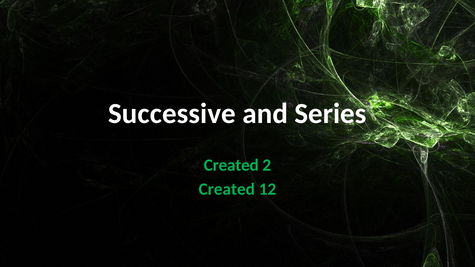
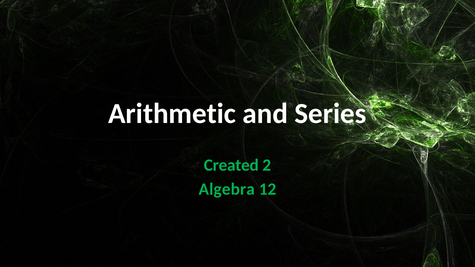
Successive: Successive -> Arithmetic
Created at (227, 189): Created -> Algebra
